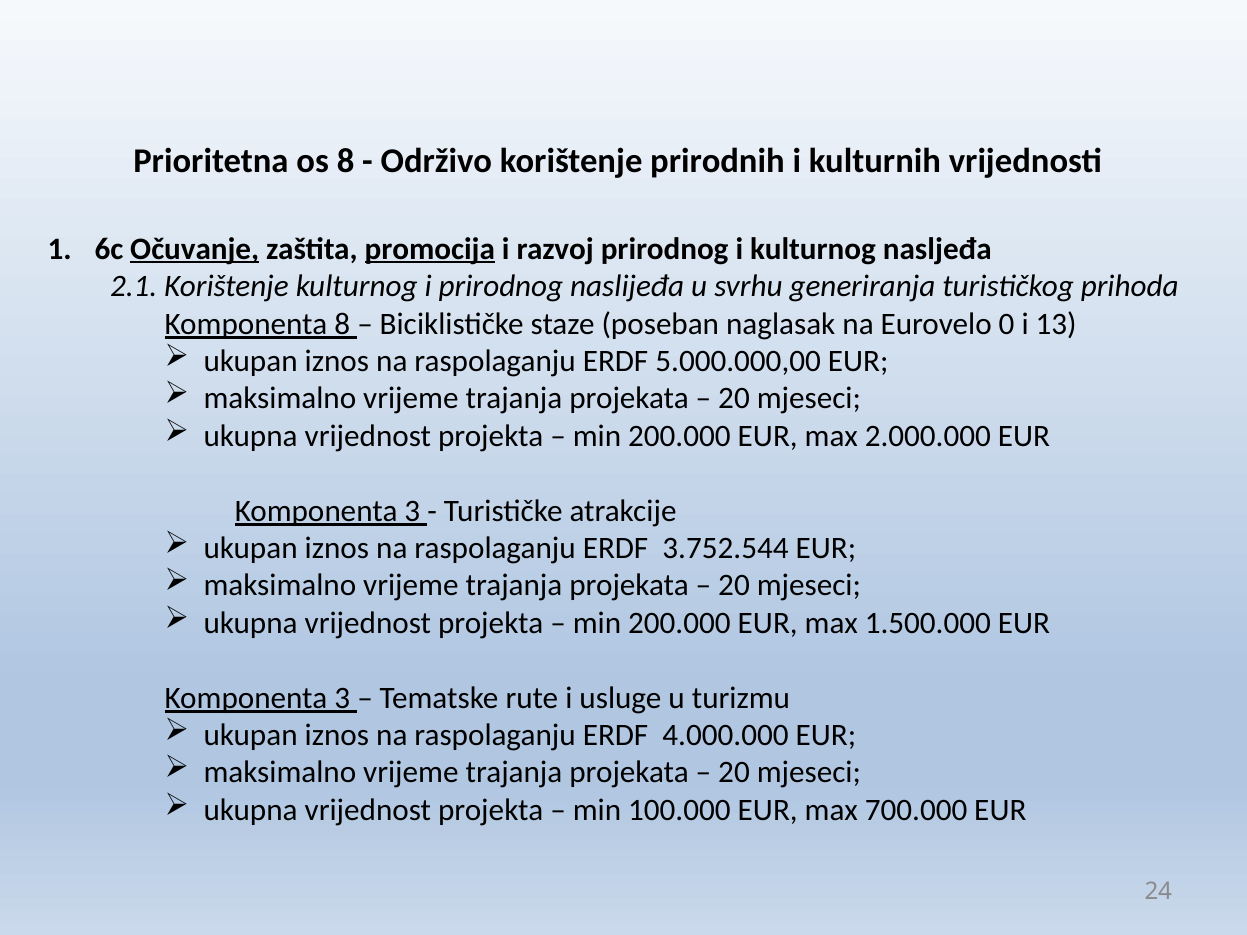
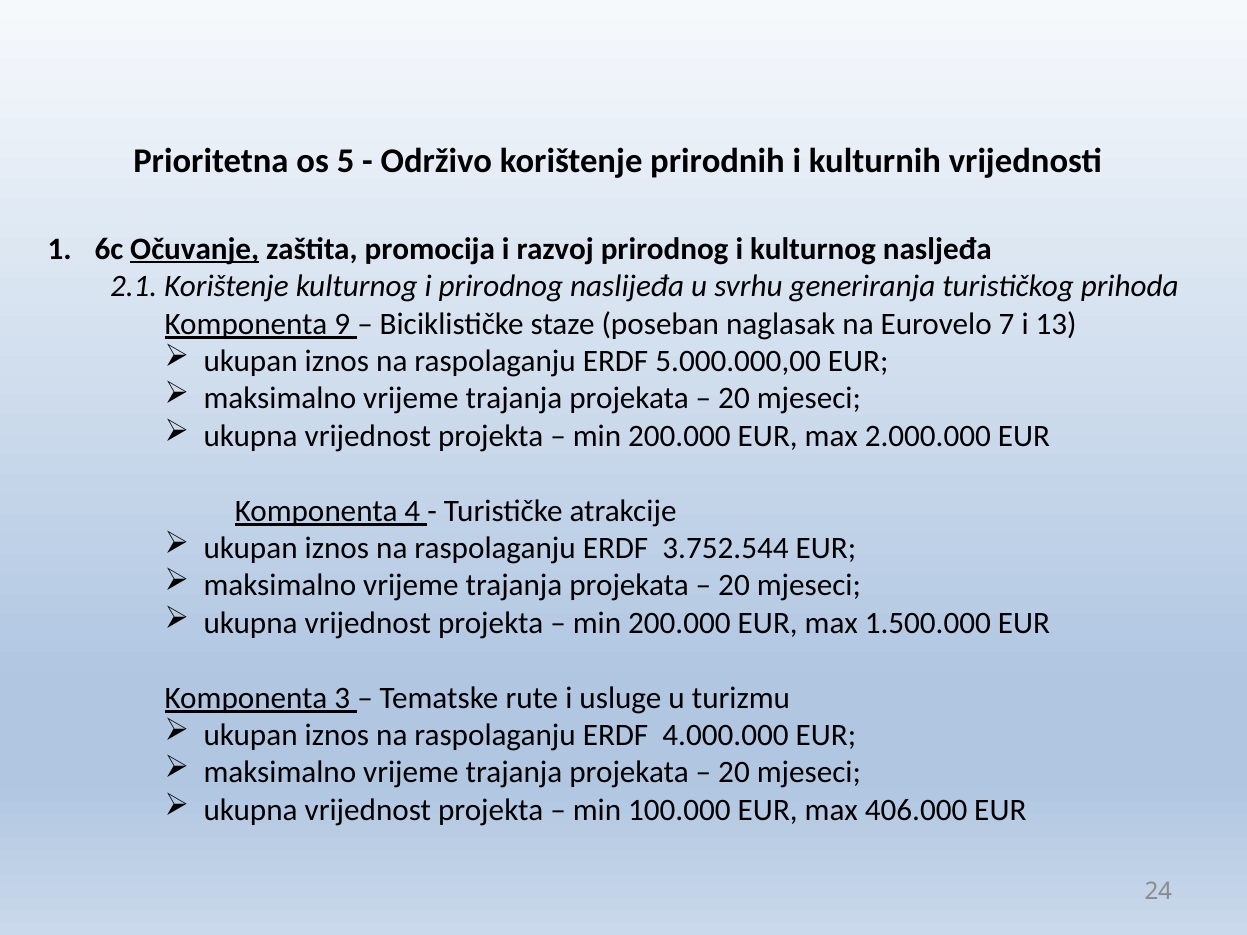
os 8: 8 -> 5
promocija underline: present -> none
Komponenta 8: 8 -> 9
0: 0 -> 7
3 at (412, 511): 3 -> 4
700.000: 700.000 -> 406.000
